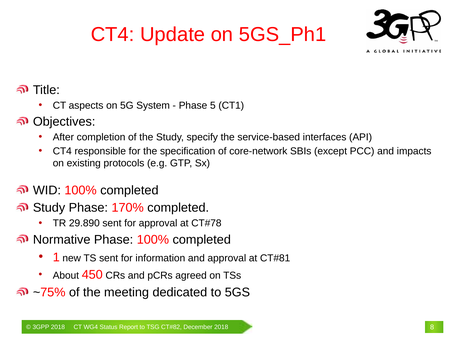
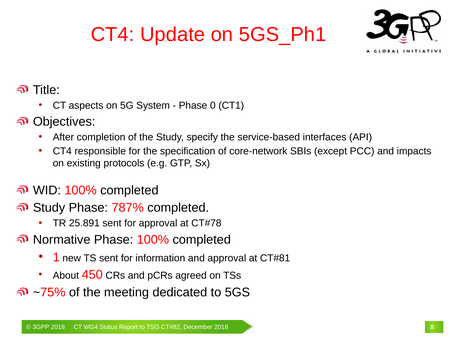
5: 5 -> 0
170%: 170% -> 787%
29.890: 29.890 -> 25.891
